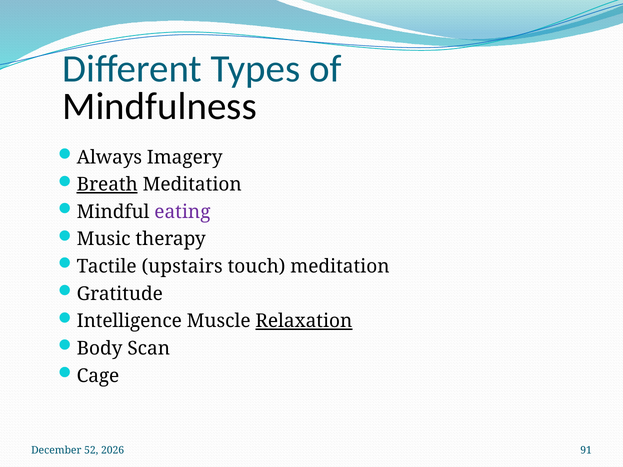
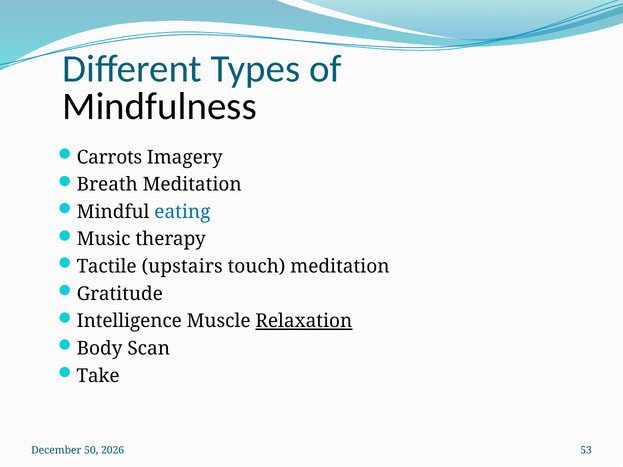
Always: Always -> Carrots
Breath underline: present -> none
eating colour: purple -> blue
Cage: Cage -> Take
52: 52 -> 50
91: 91 -> 53
